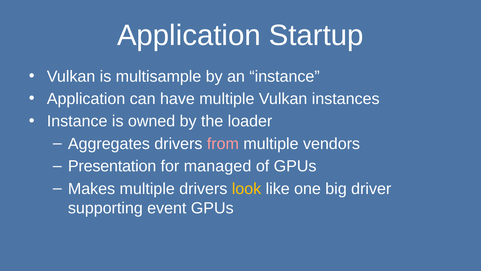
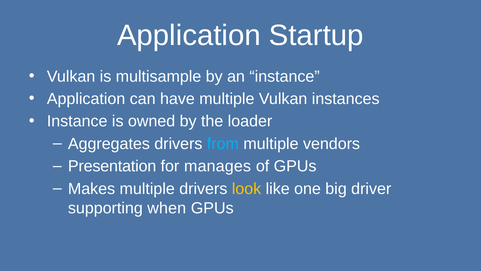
from colour: pink -> light blue
managed: managed -> manages
event: event -> when
